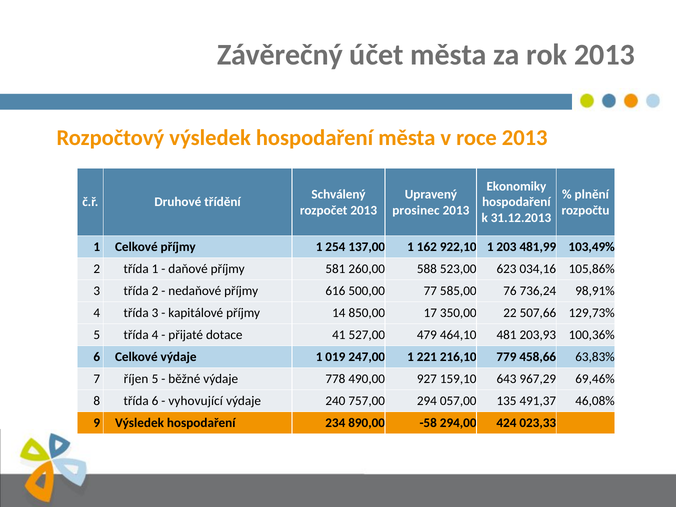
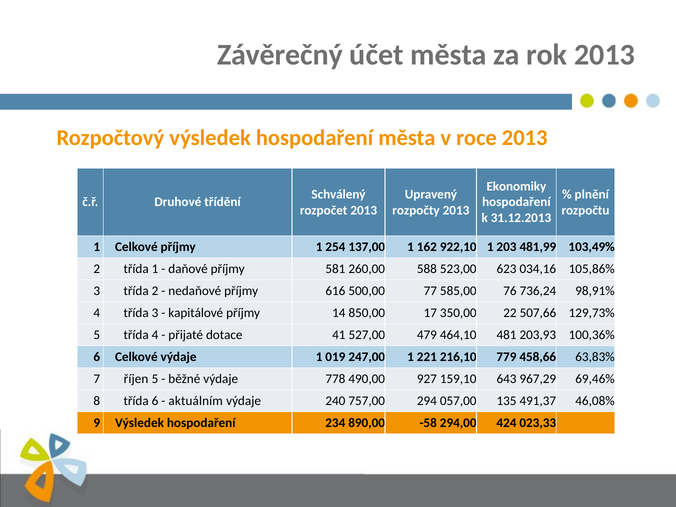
prosinec: prosinec -> rozpočty
vyhovující: vyhovující -> aktuálním
